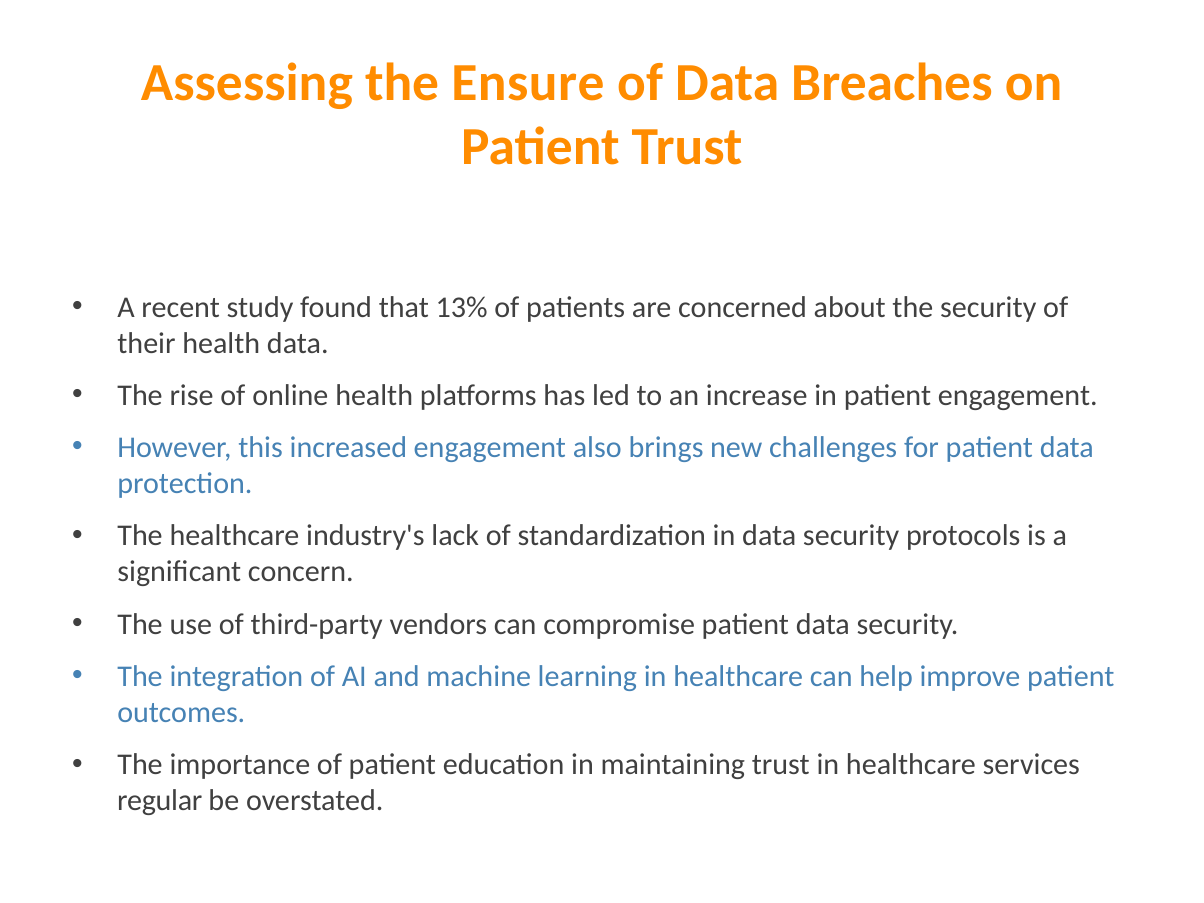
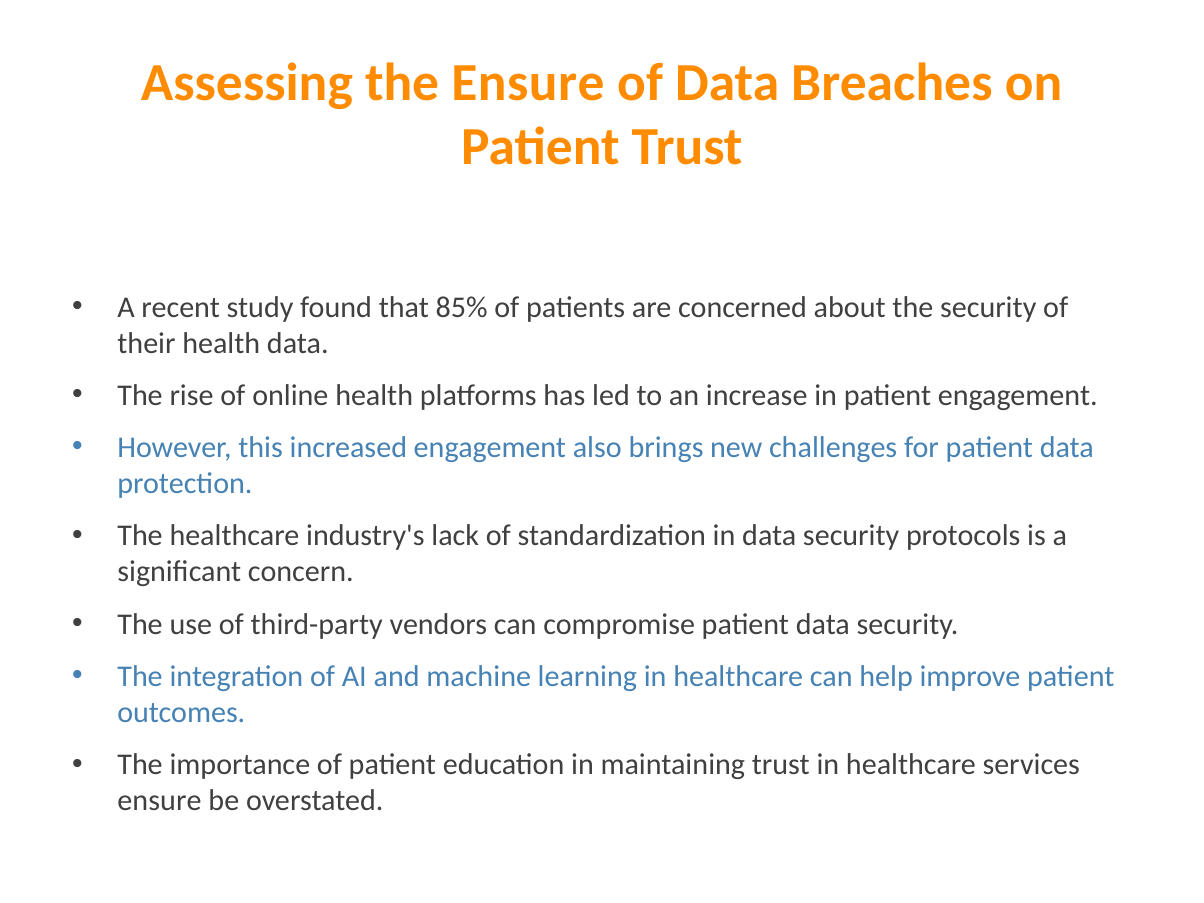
13%: 13% -> 85%
regular at (160, 801): regular -> ensure
